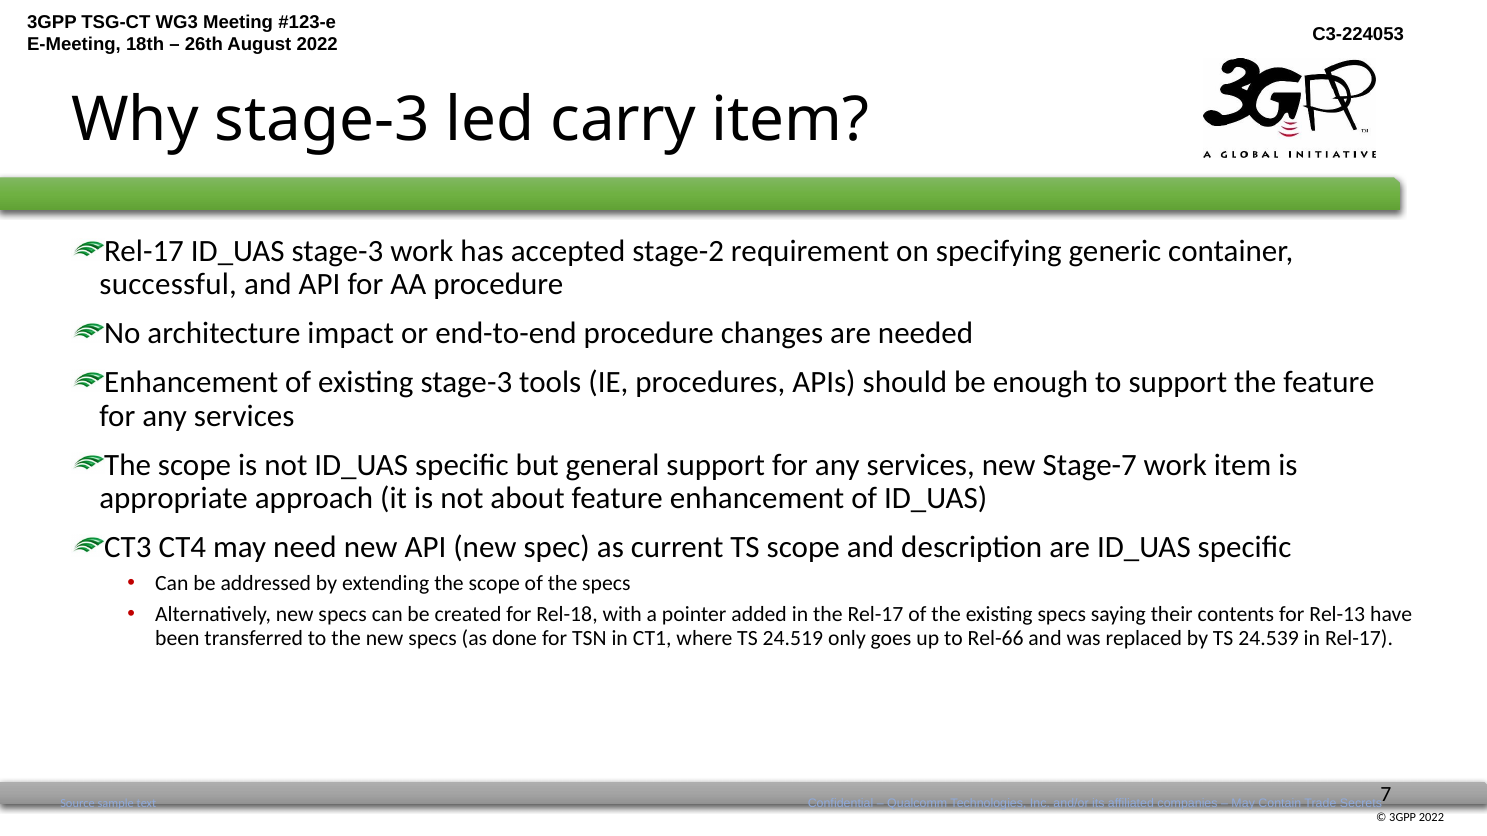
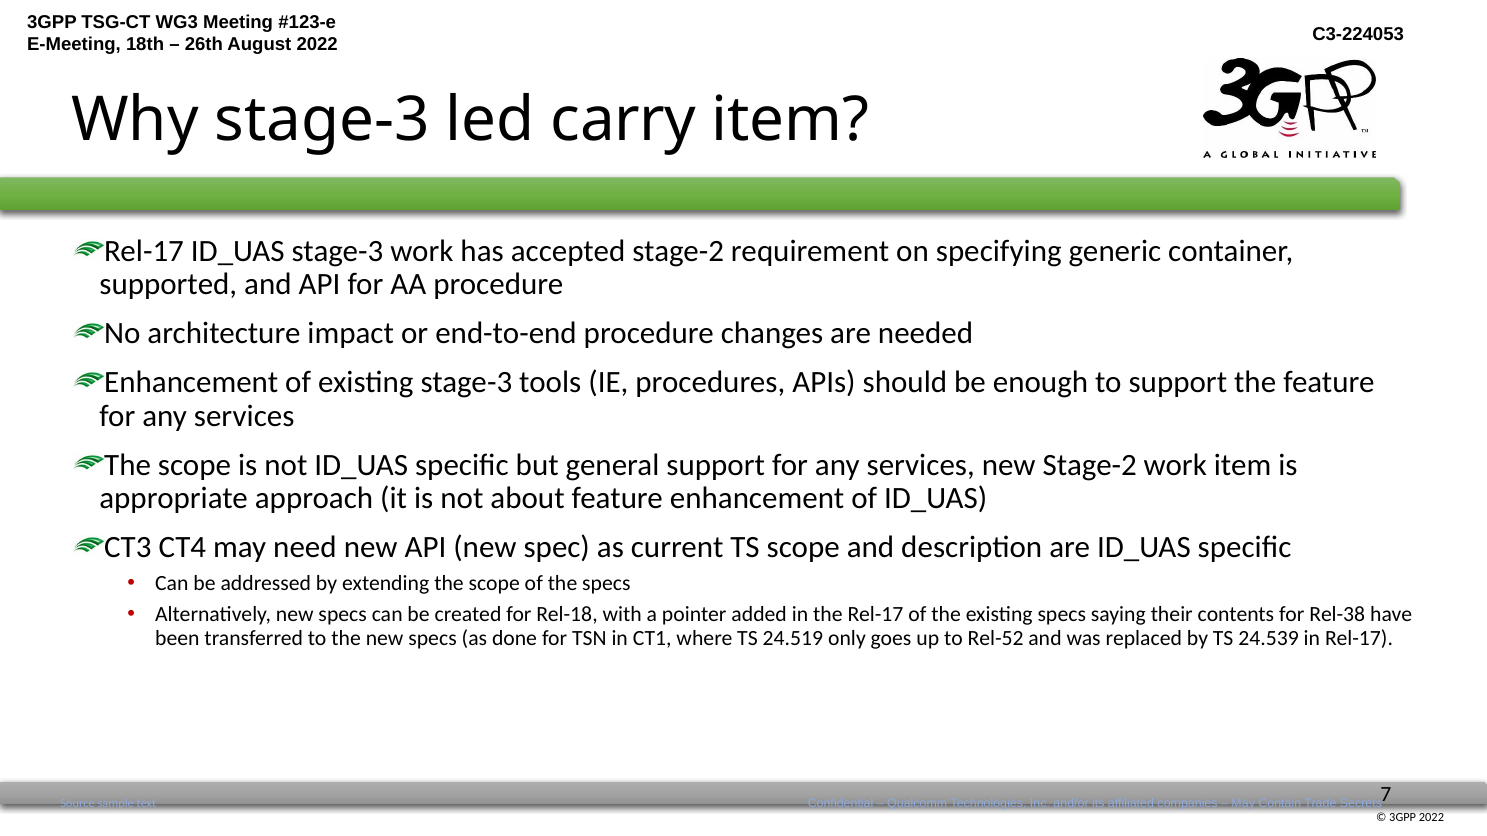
successful: successful -> supported
new Stage-7: Stage-7 -> Stage-2
Rel-13: Rel-13 -> Rel-38
Rel-66: Rel-66 -> Rel-52
